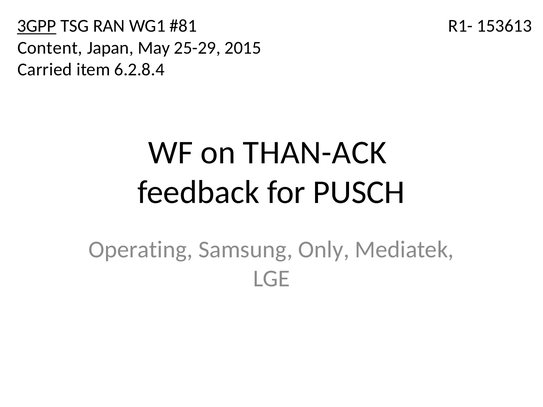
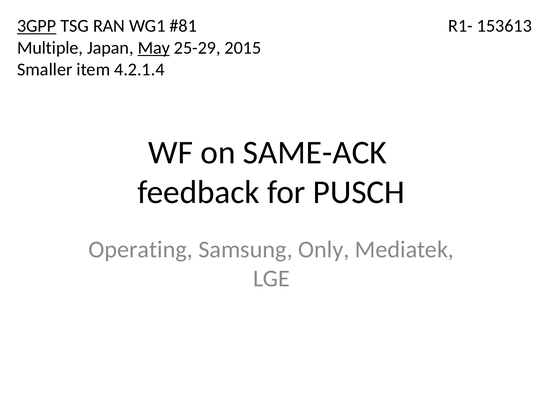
Content: Content -> Multiple
May underline: none -> present
Carried: Carried -> Smaller
6.2.8.4: 6.2.8.4 -> 4.2.1.4
THAN-ACK: THAN-ACK -> SAME-ACK
